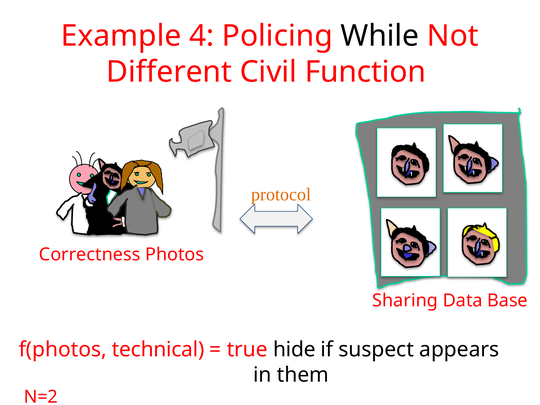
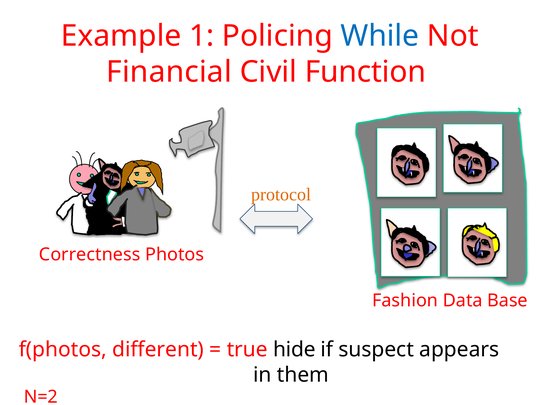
4: 4 -> 1
While colour: black -> blue
Different: Different -> Financial
Sharing: Sharing -> Fashion
technical: technical -> different
